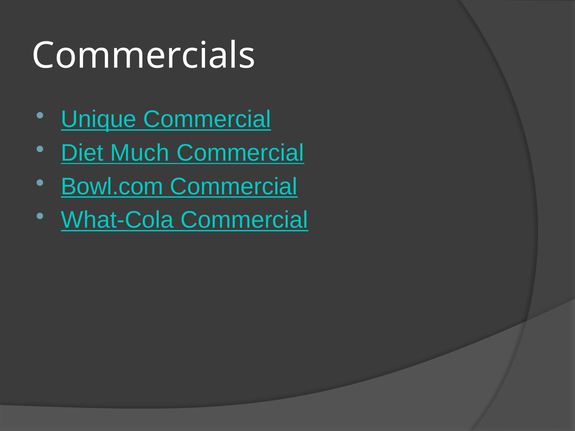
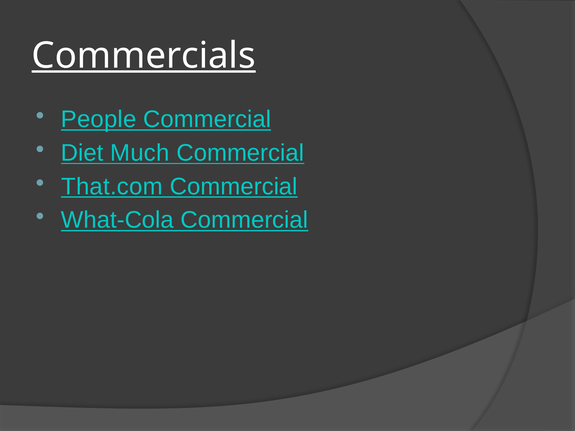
Commercials underline: none -> present
Unique: Unique -> People
Bowl.com: Bowl.com -> That.com
